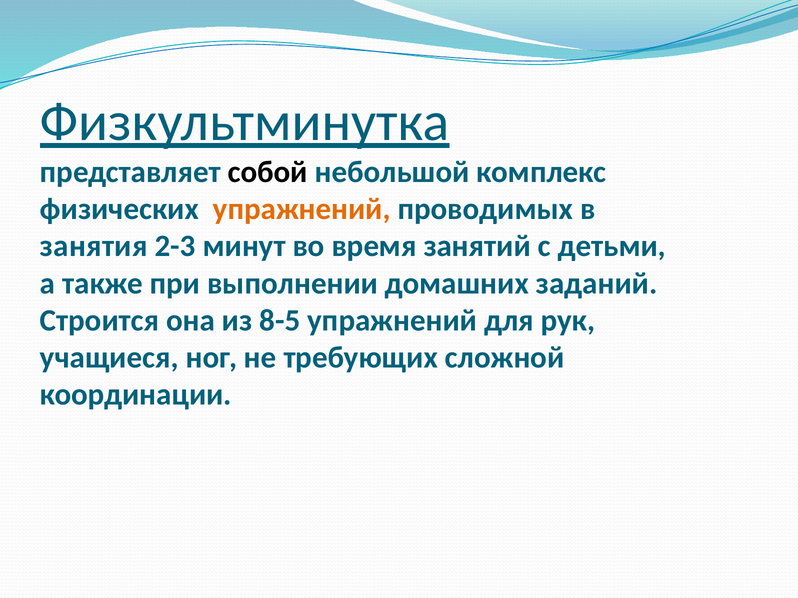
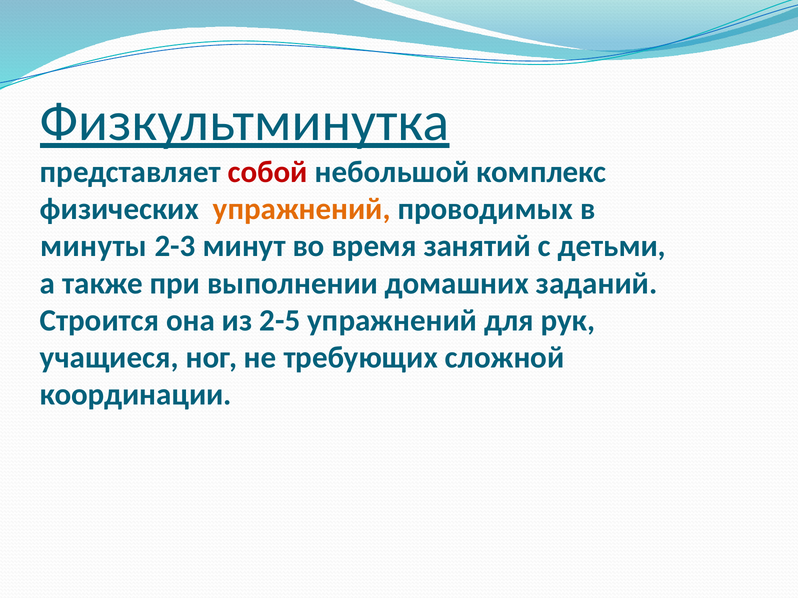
собой colour: black -> red
занятия: занятия -> минуты
8-5: 8-5 -> 2-5
